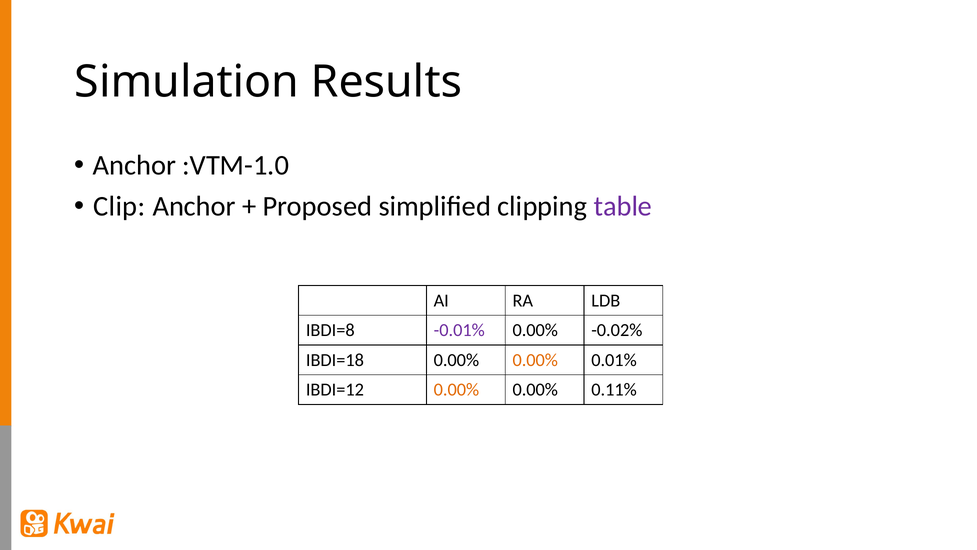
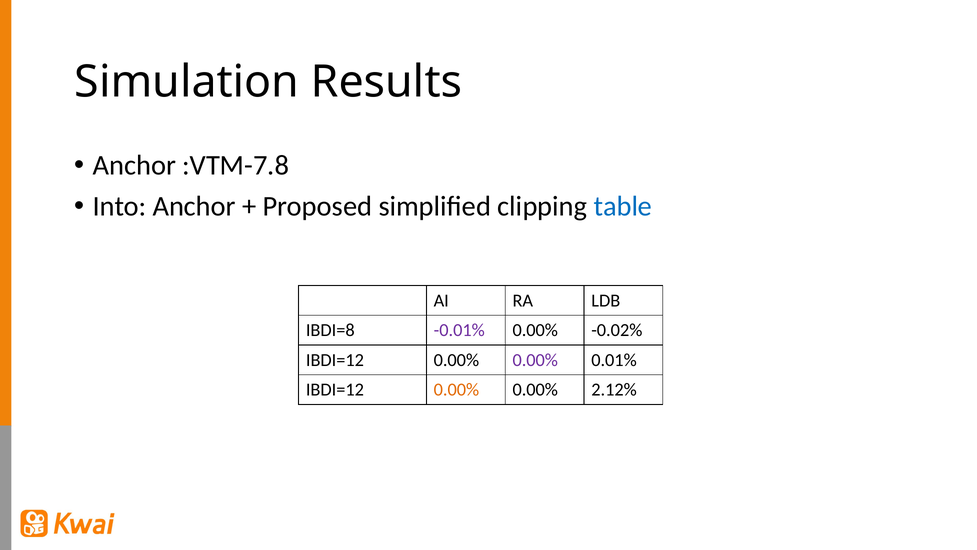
:VTM-1.0: :VTM-1.0 -> :VTM-7.8
Clip: Clip -> Into
table colour: purple -> blue
IBDI=18 at (335, 360): IBDI=18 -> IBDI=12
0.00% at (535, 360) colour: orange -> purple
0.11%: 0.11% -> 2.12%
